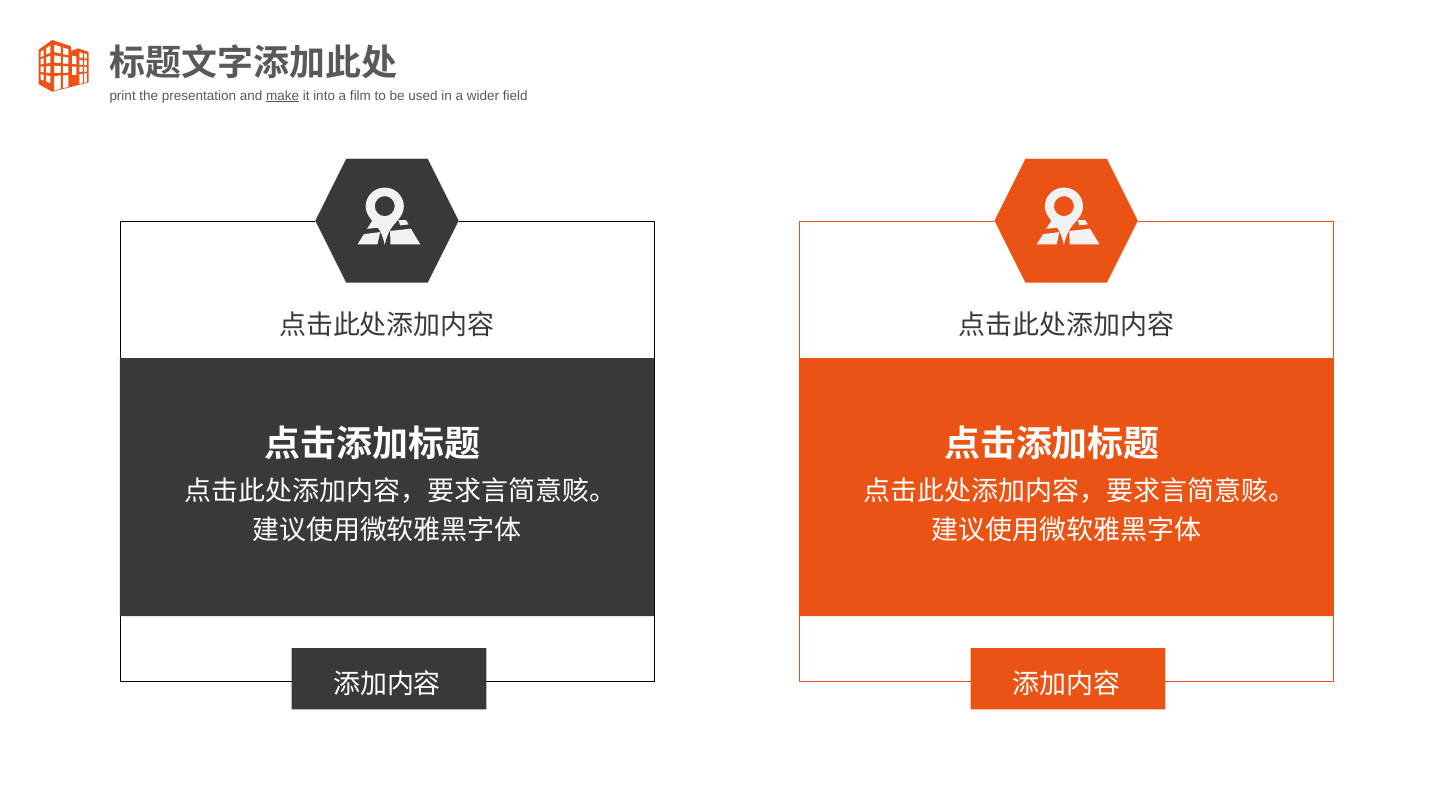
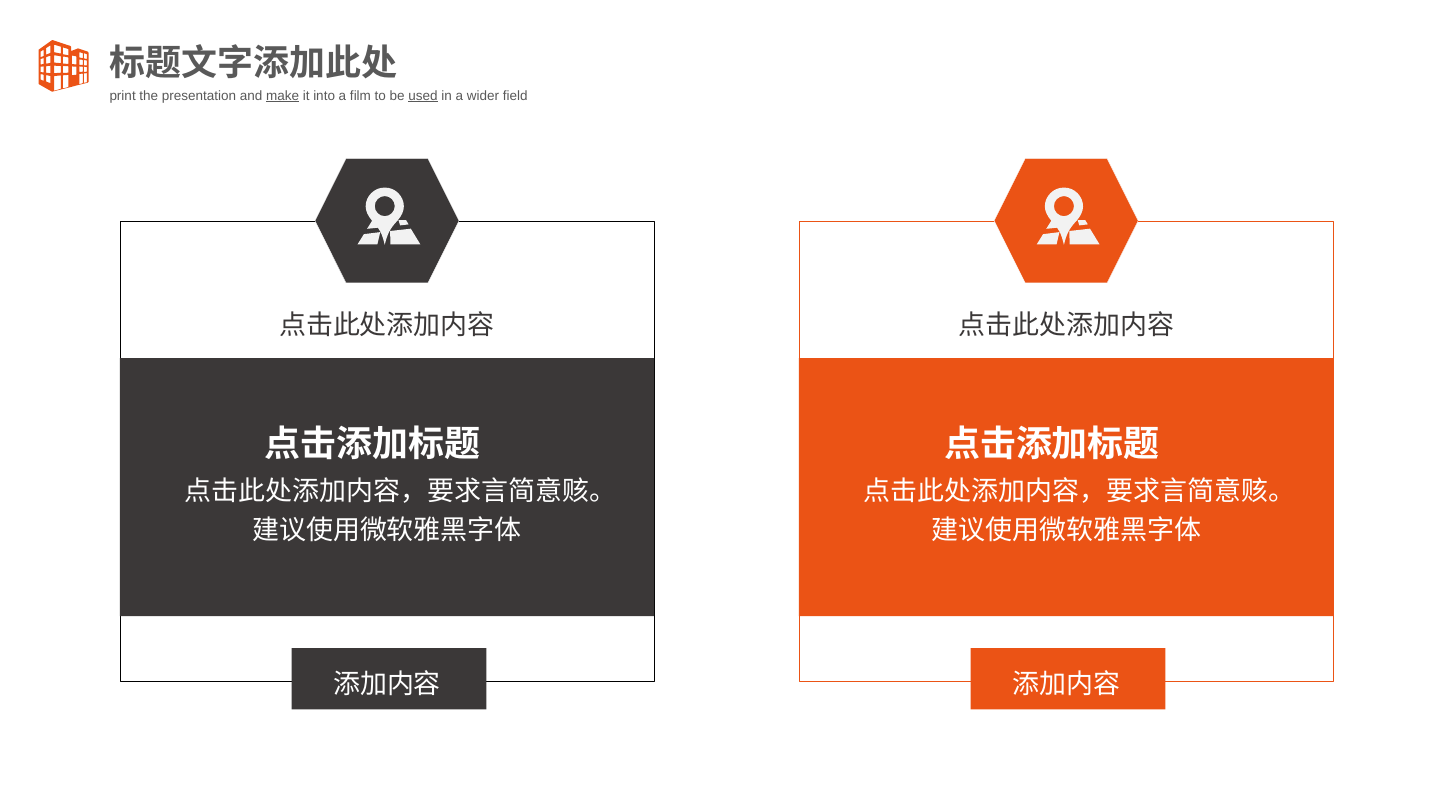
used underline: none -> present
